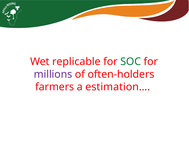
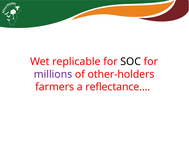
SOC colour: green -> black
often-holders: often-holders -> other-holders
estimation…: estimation… -> reflectance…
